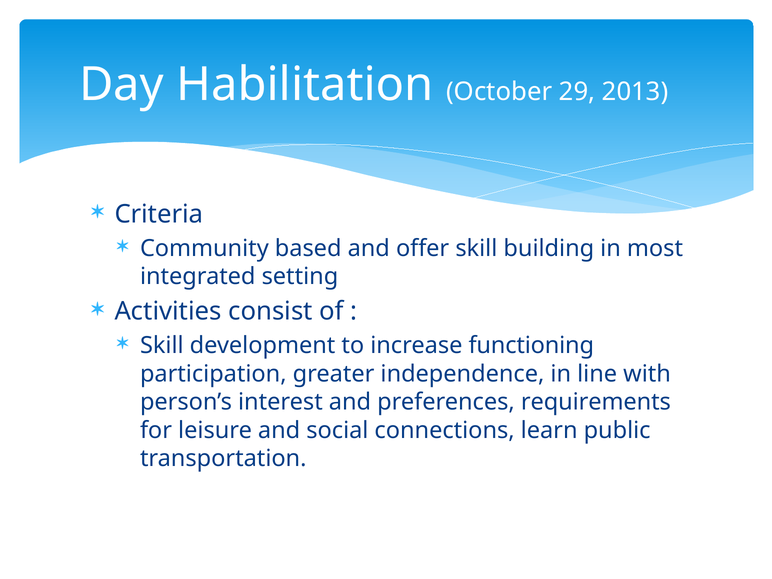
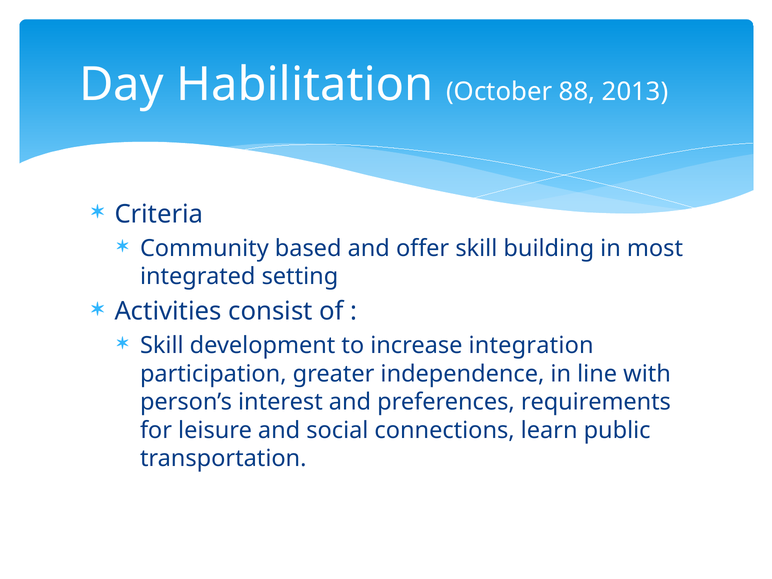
29: 29 -> 88
functioning: functioning -> integration
